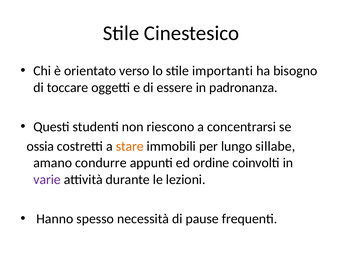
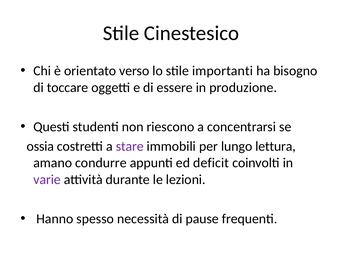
padronanza: padronanza -> produzione
stare colour: orange -> purple
sillabe: sillabe -> lettura
ordine: ordine -> deficit
